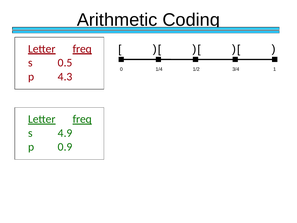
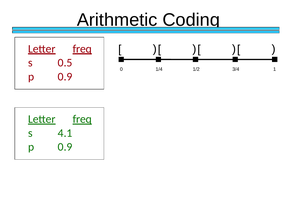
4.3 at (65, 77): 4.3 -> 0.9
4.9: 4.9 -> 4.1
